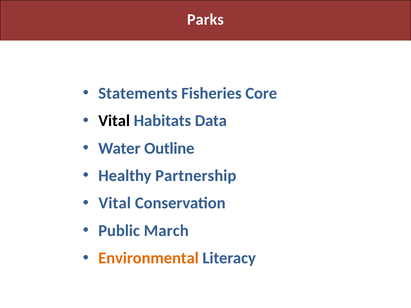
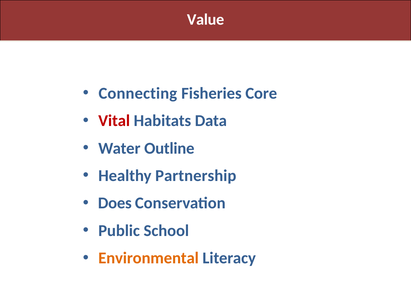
Parks: Parks -> Value
Statements: Statements -> Connecting
Vital at (114, 121) colour: black -> red
Vital at (115, 203): Vital -> Does
March: March -> School
